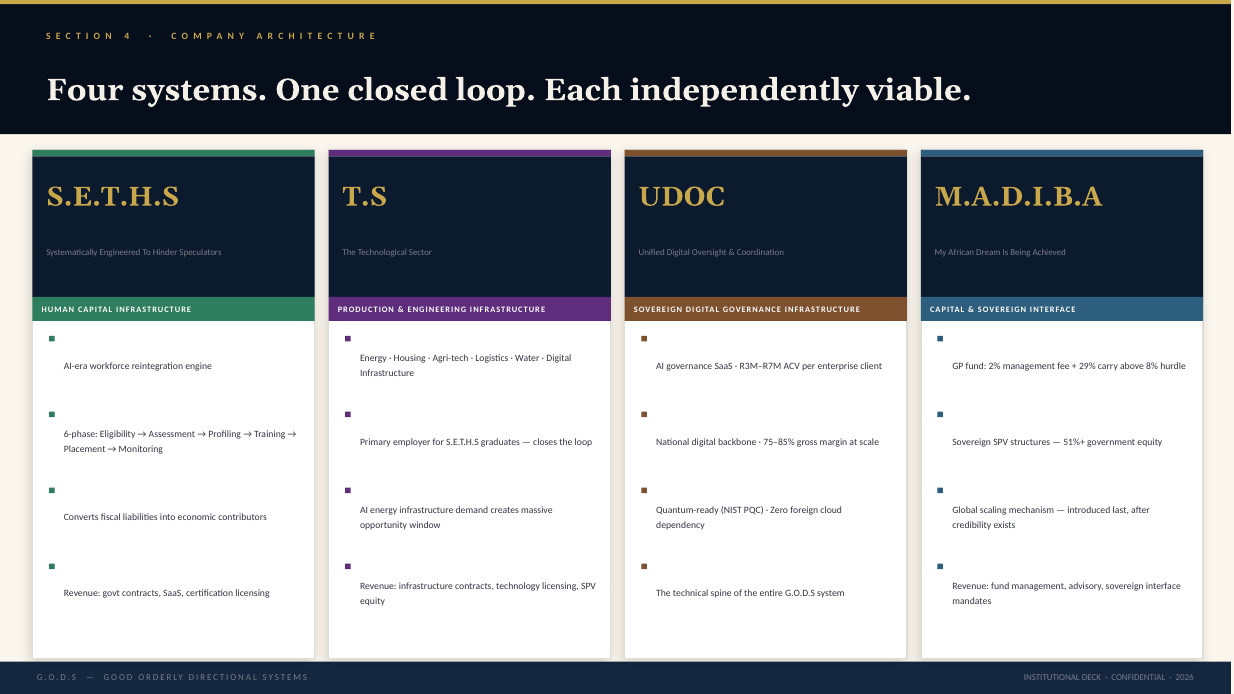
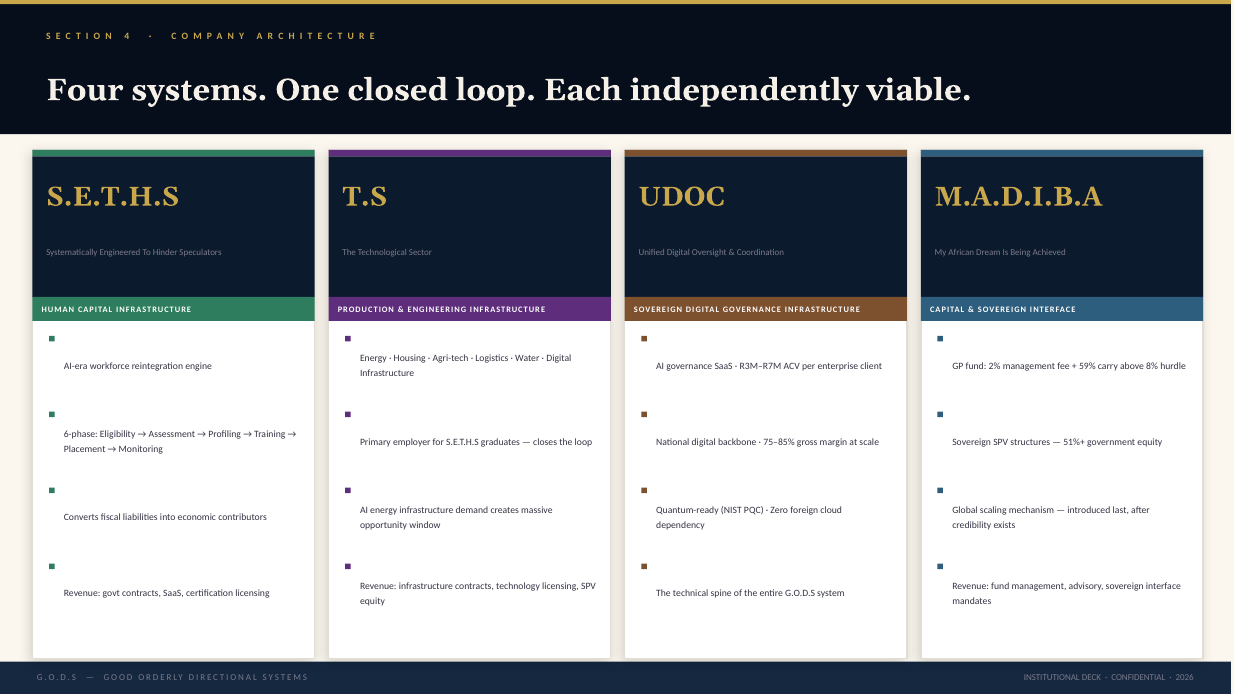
29%: 29% -> 59%
